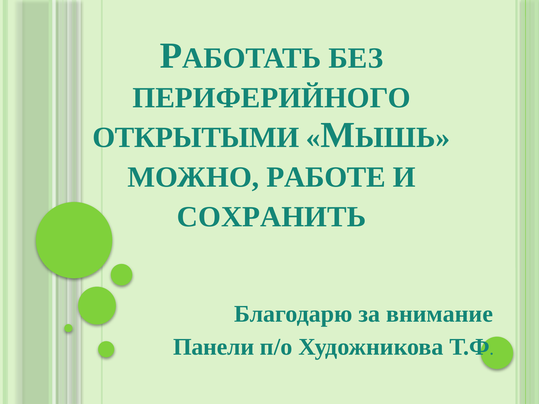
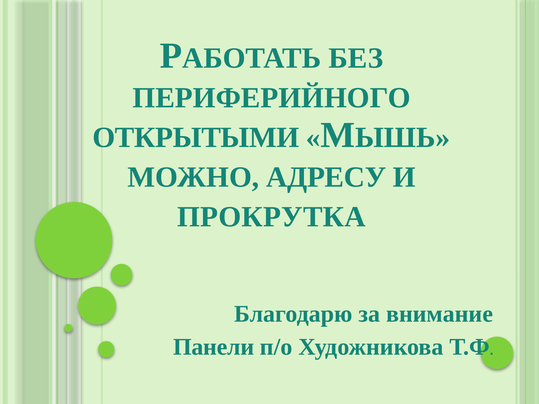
РАБОТЕ: РАБОТЕ -> АДРЕСУ
СОХРАНИТЬ: СОХРАНИТЬ -> ПРОКРУТКА
